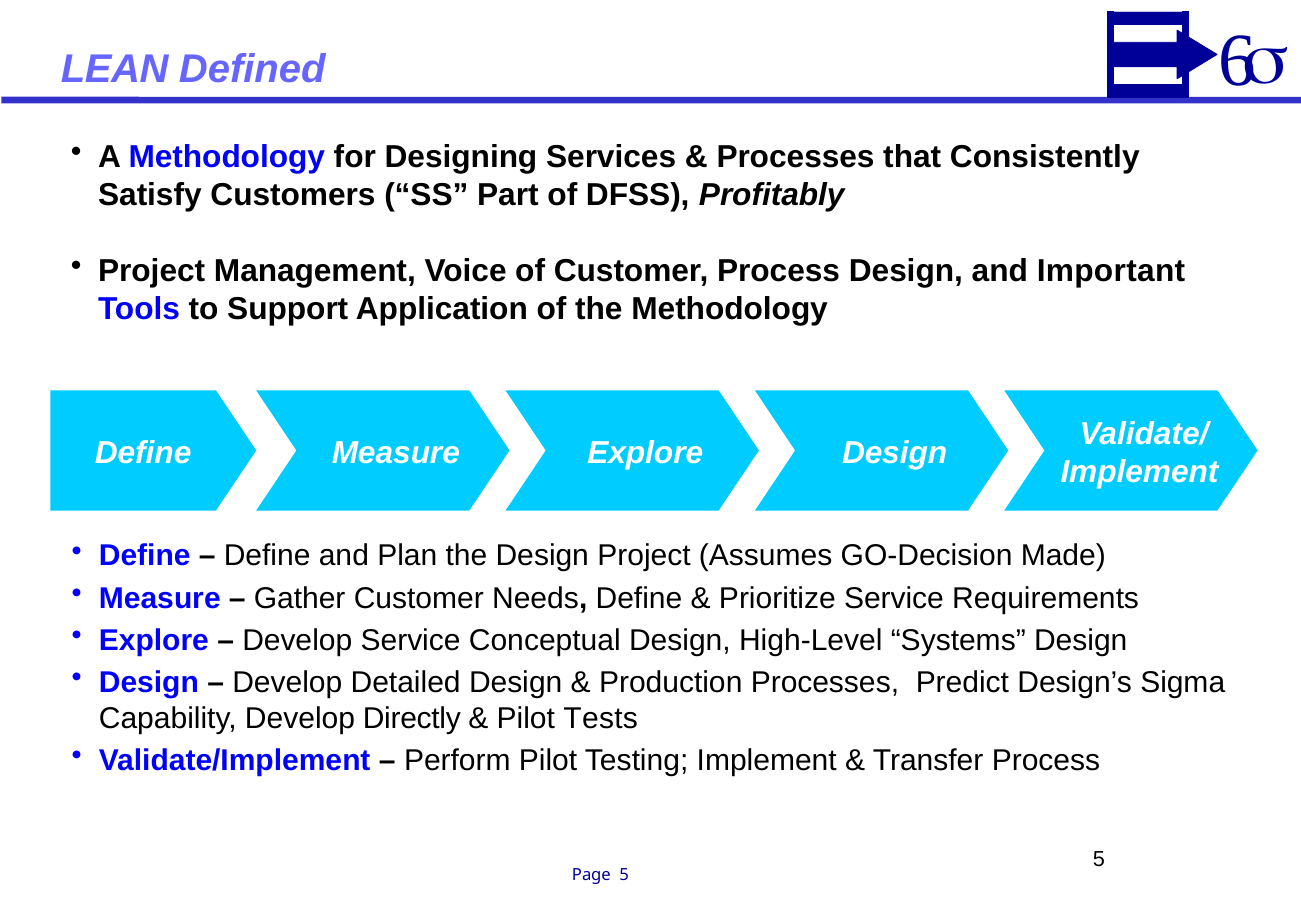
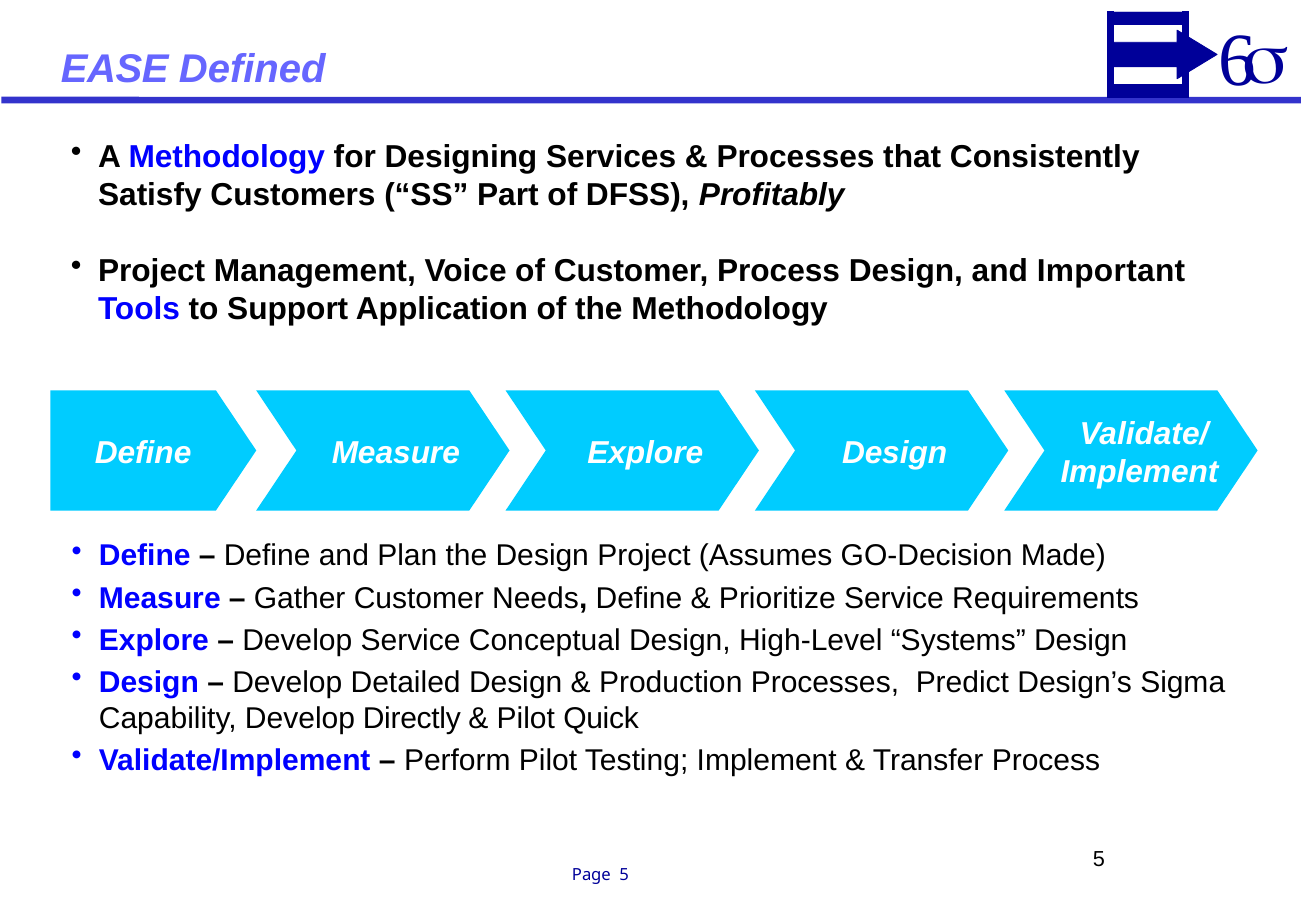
LEAN: LEAN -> EASE
Tests: Tests -> Quick
